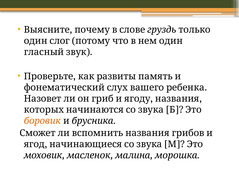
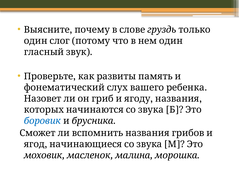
боровик colour: orange -> blue
